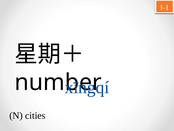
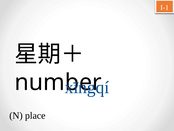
cities: cities -> place
